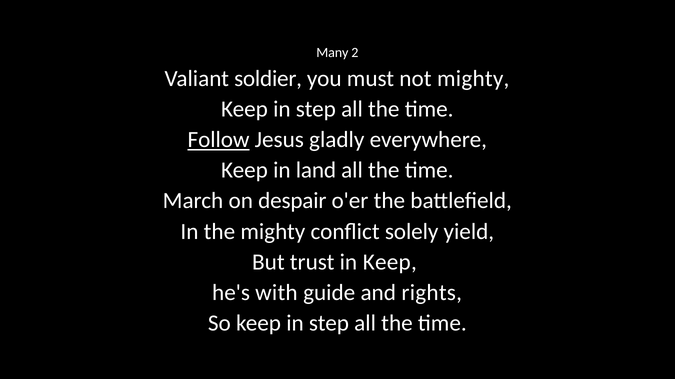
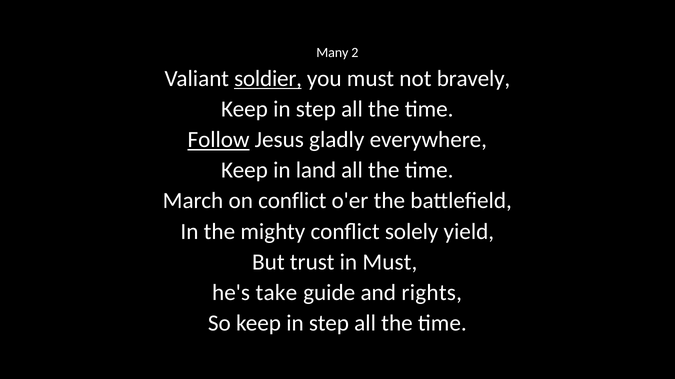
soldier underline: none -> present
not mighty: mighty -> bravely
on despair: despair -> conflict
in Keep: Keep -> Must
with: with -> take
